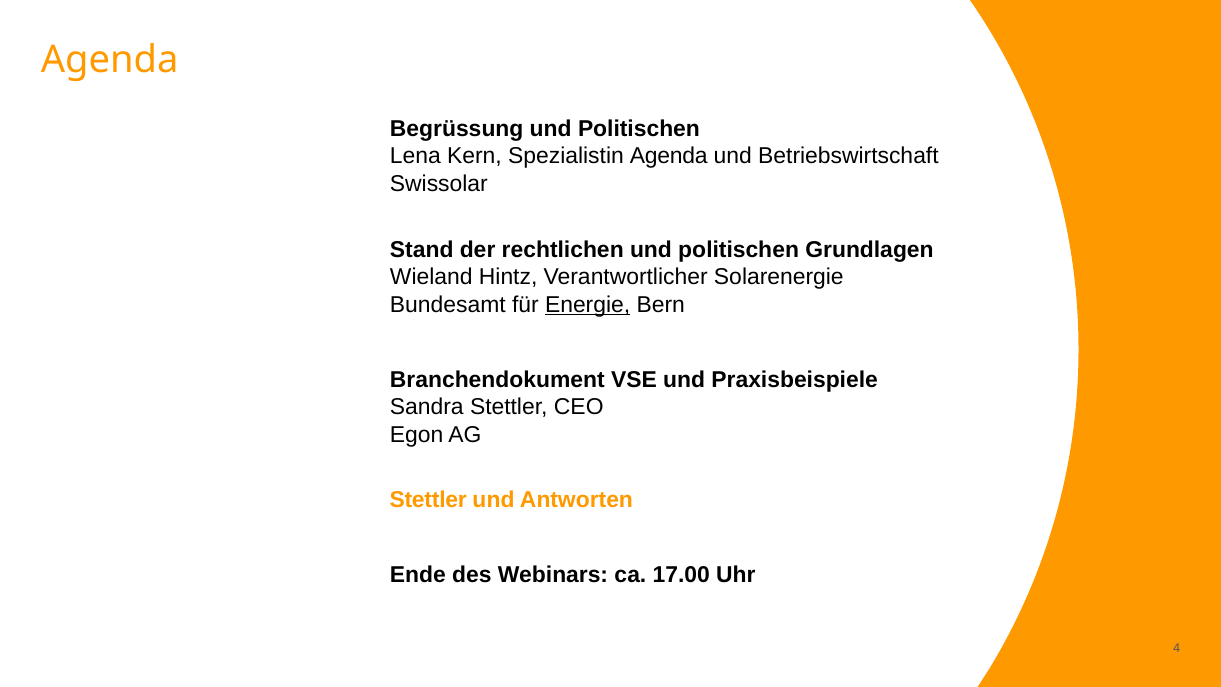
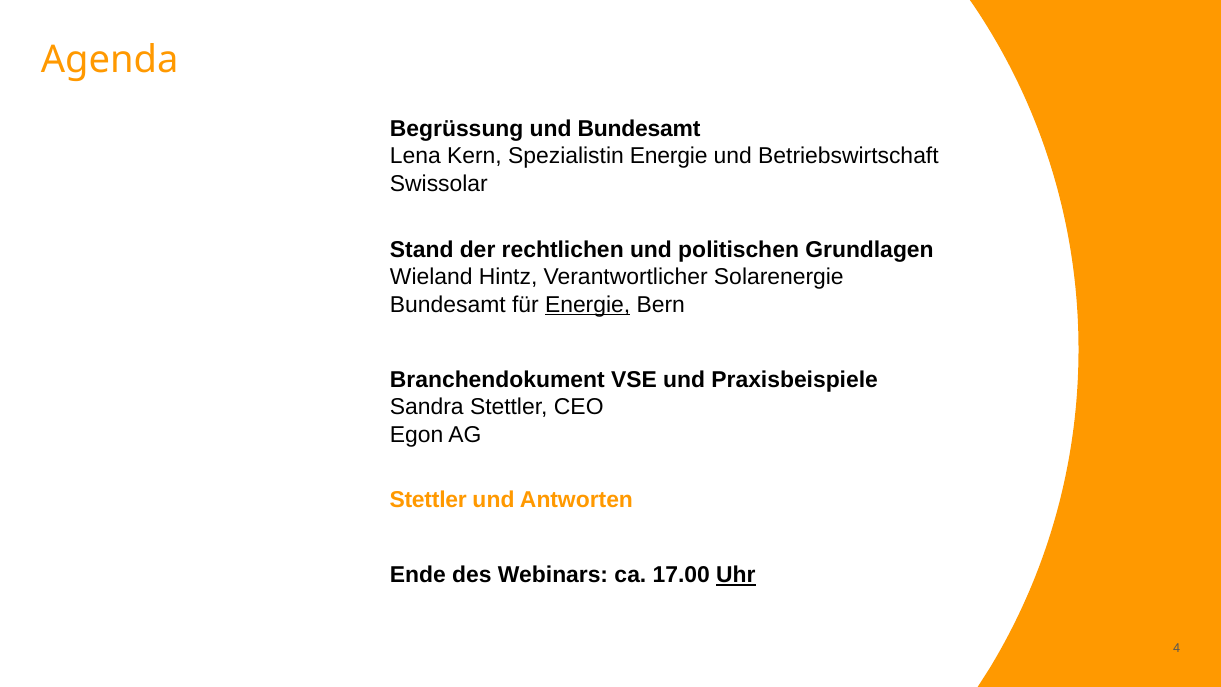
Begrüssung und Politischen: Politischen -> Bundesamt
Spezialistin Agenda: Agenda -> Energie
Uhr underline: none -> present
